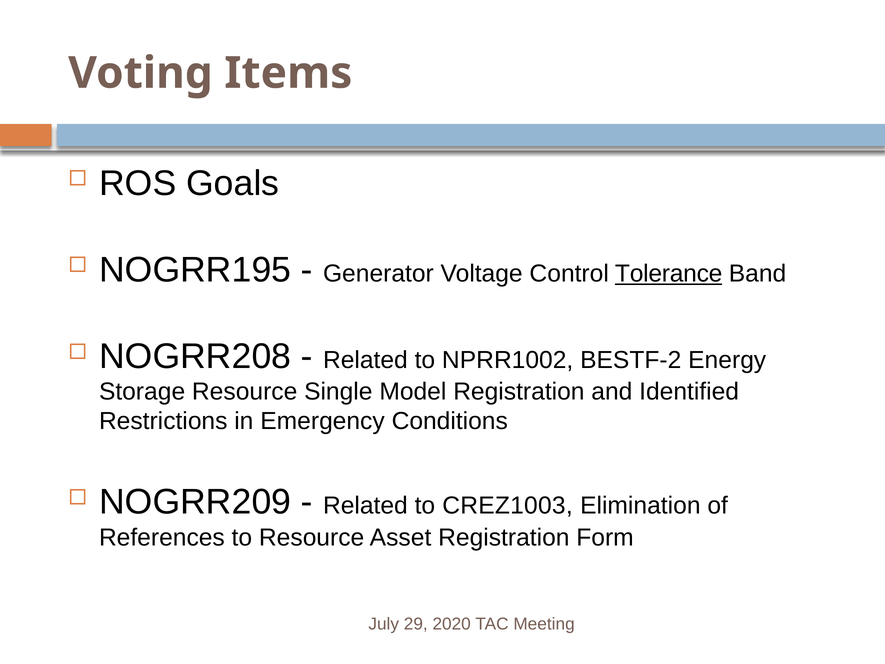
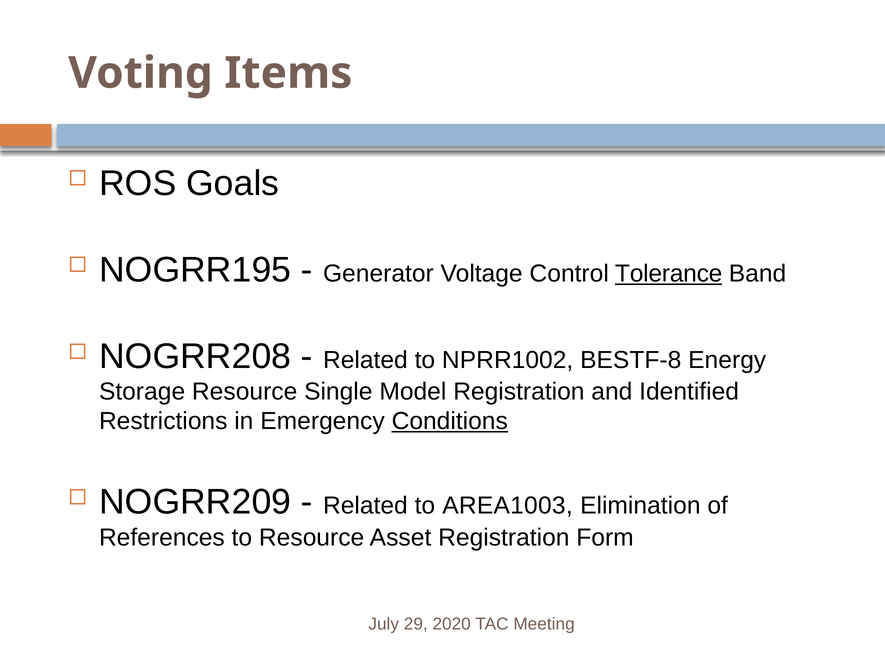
BESTF-2: BESTF-2 -> BESTF-8
Conditions underline: none -> present
CREZ1003: CREZ1003 -> AREA1003
